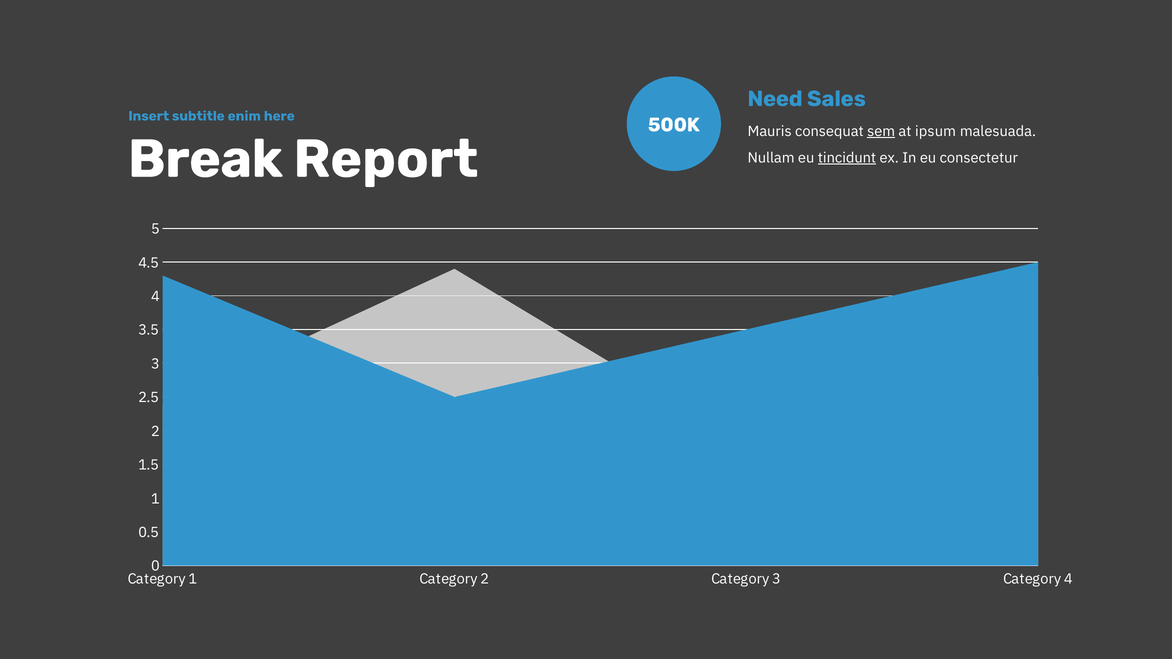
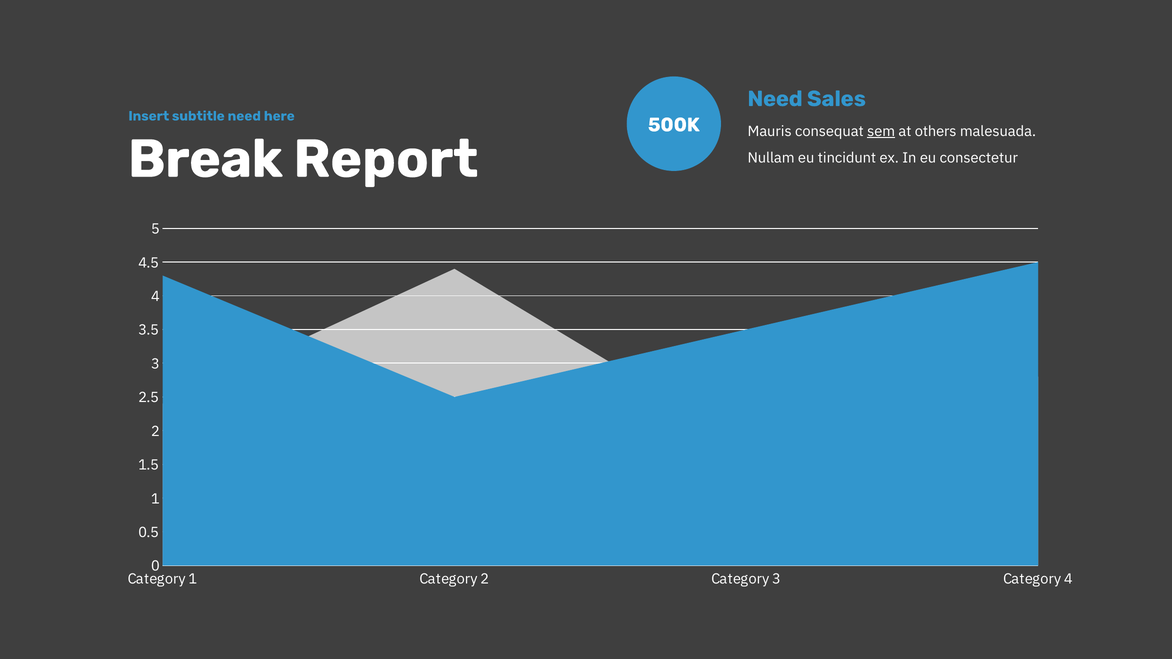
subtitle enim: enim -> need
ipsum: ipsum -> others
tincidunt underline: present -> none
